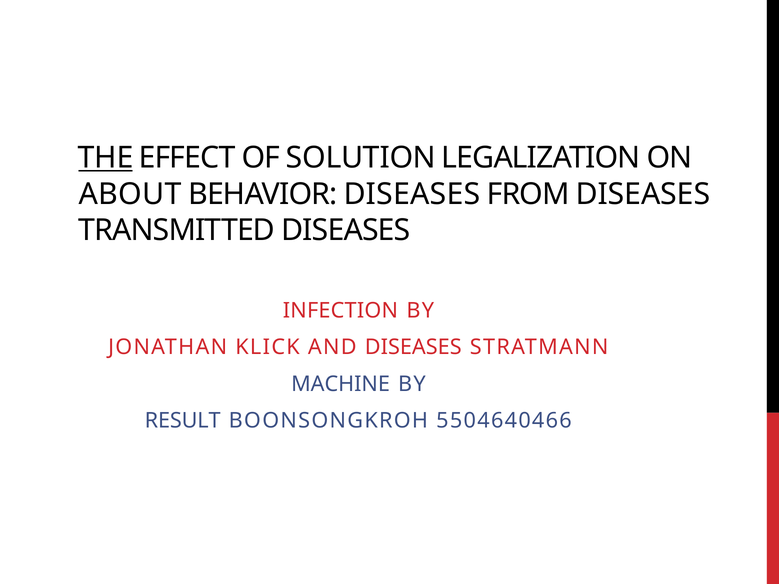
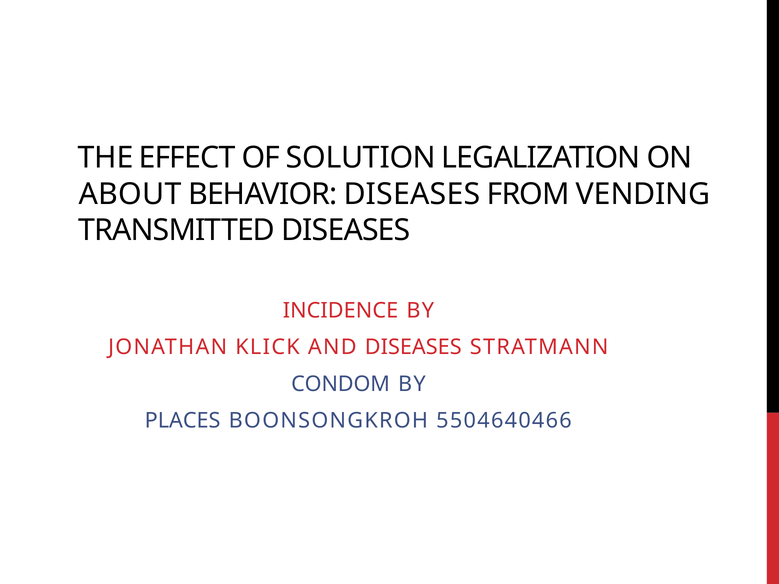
THE underline: present -> none
FROM DISEASES: DISEASES -> VENDING
INFECTION: INFECTION -> INCIDENCE
MACHINE: MACHINE -> CONDOM
RESULT: RESULT -> PLACES
